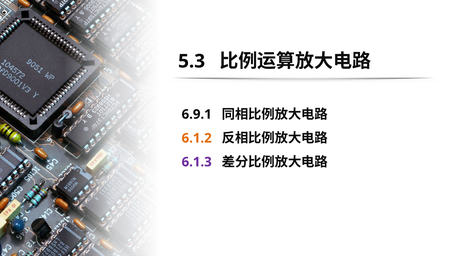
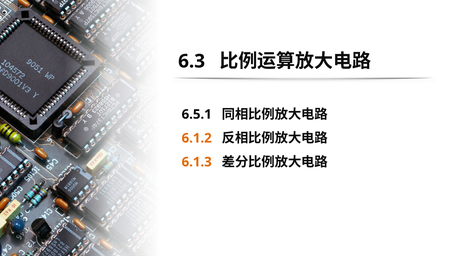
5.3: 5.3 -> 6.3
6.9.1: 6.9.1 -> 6.5.1
6.1.3 colour: purple -> orange
